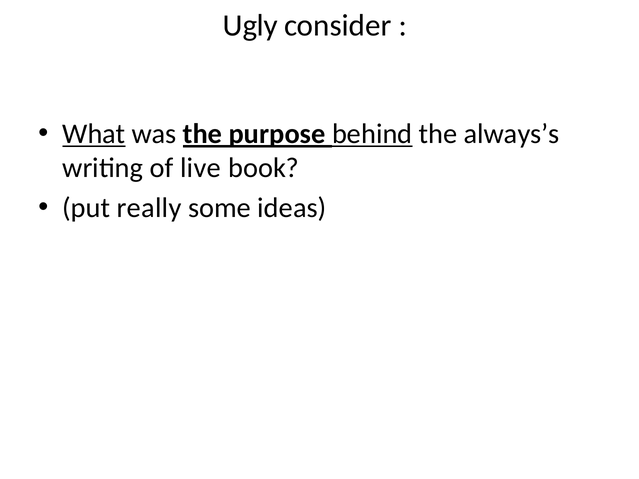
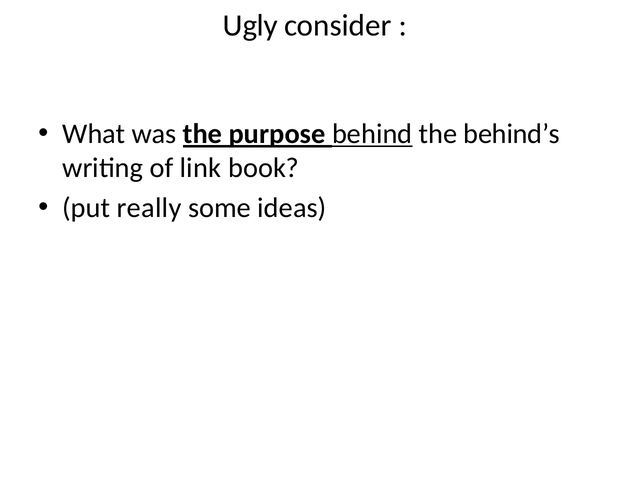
What underline: present -> none
always’s: always’s -> behind’s
live: live -> link
